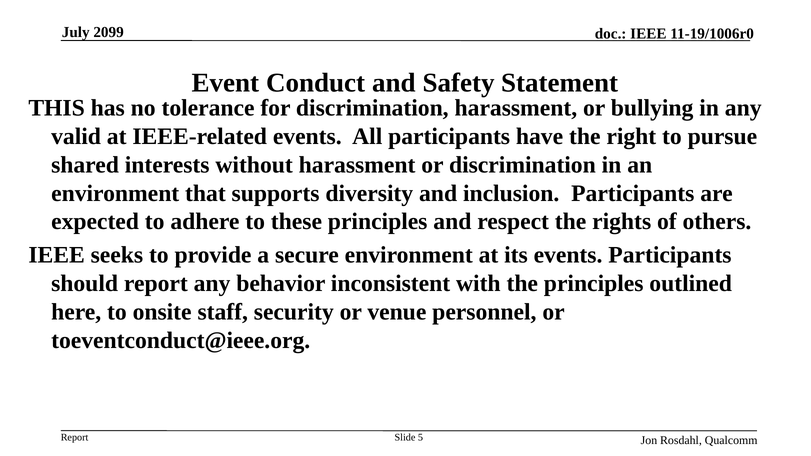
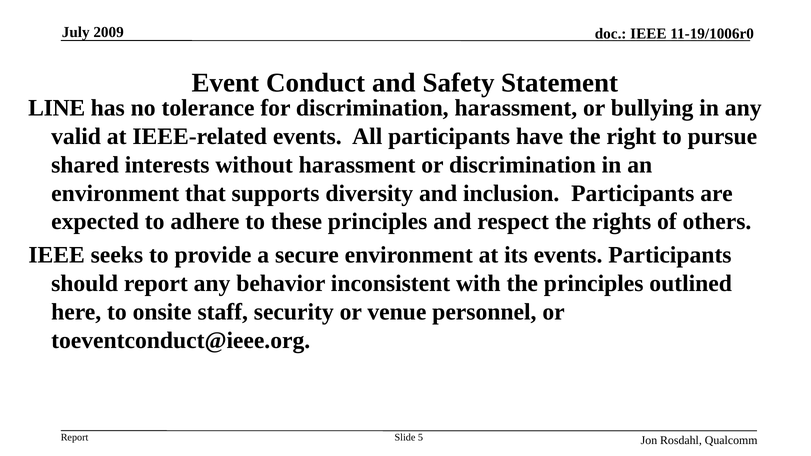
2099: 2099 -> 2009
THIS: THIS -> LINE
